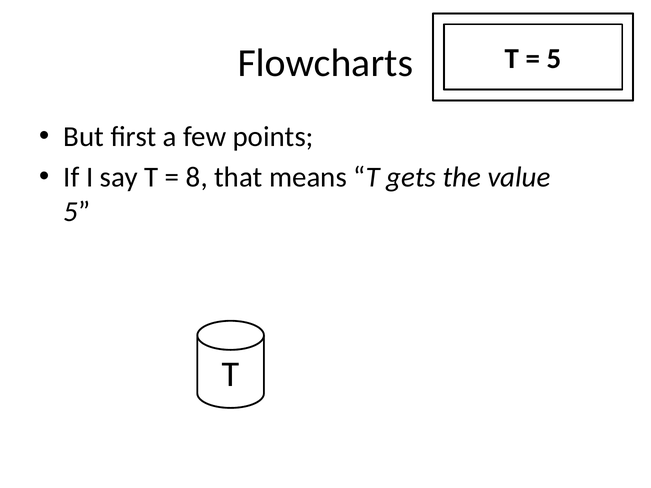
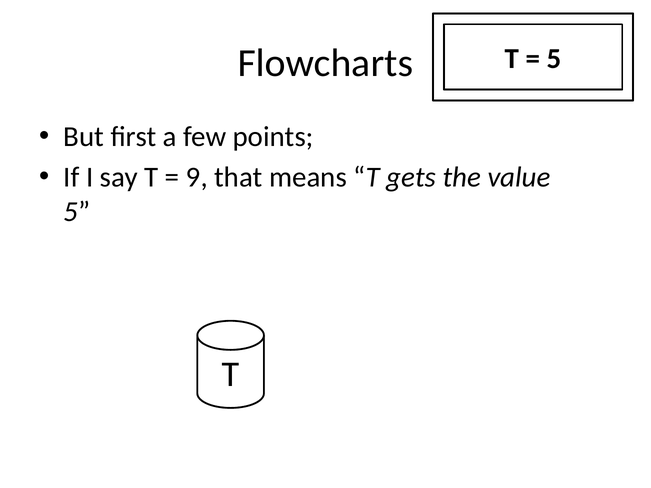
8: 8 -> 9
